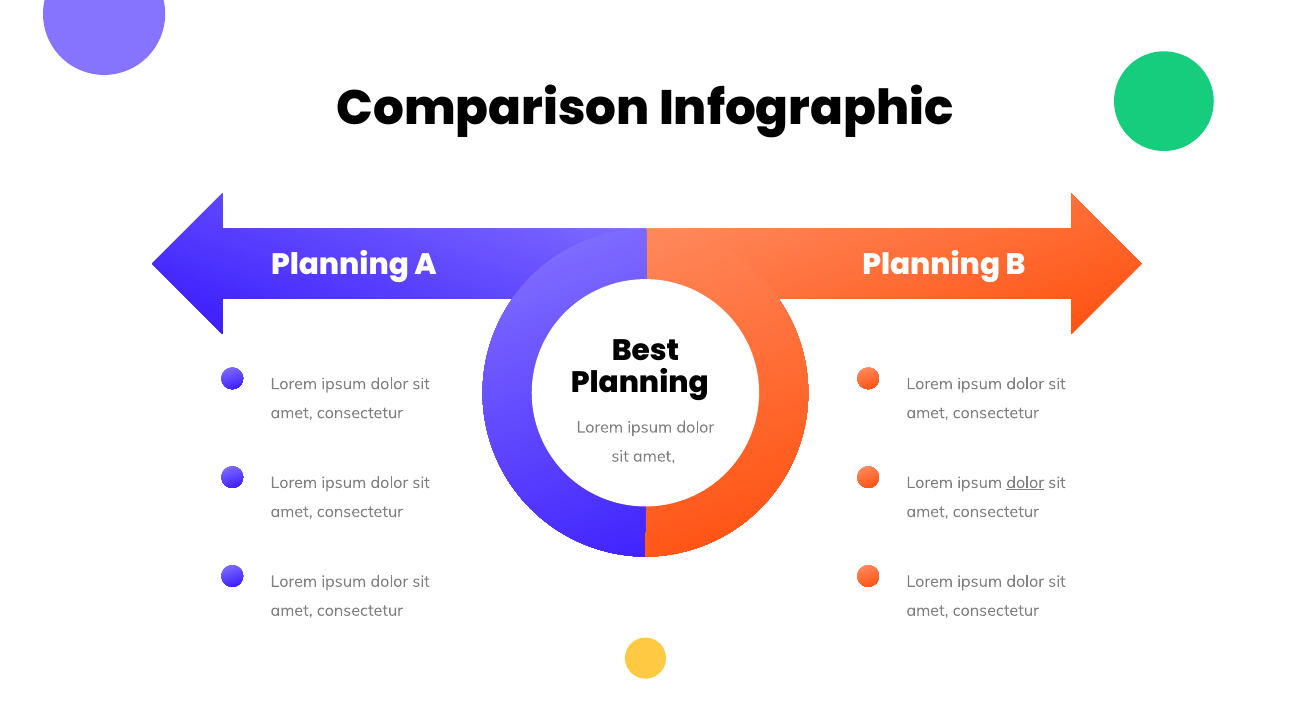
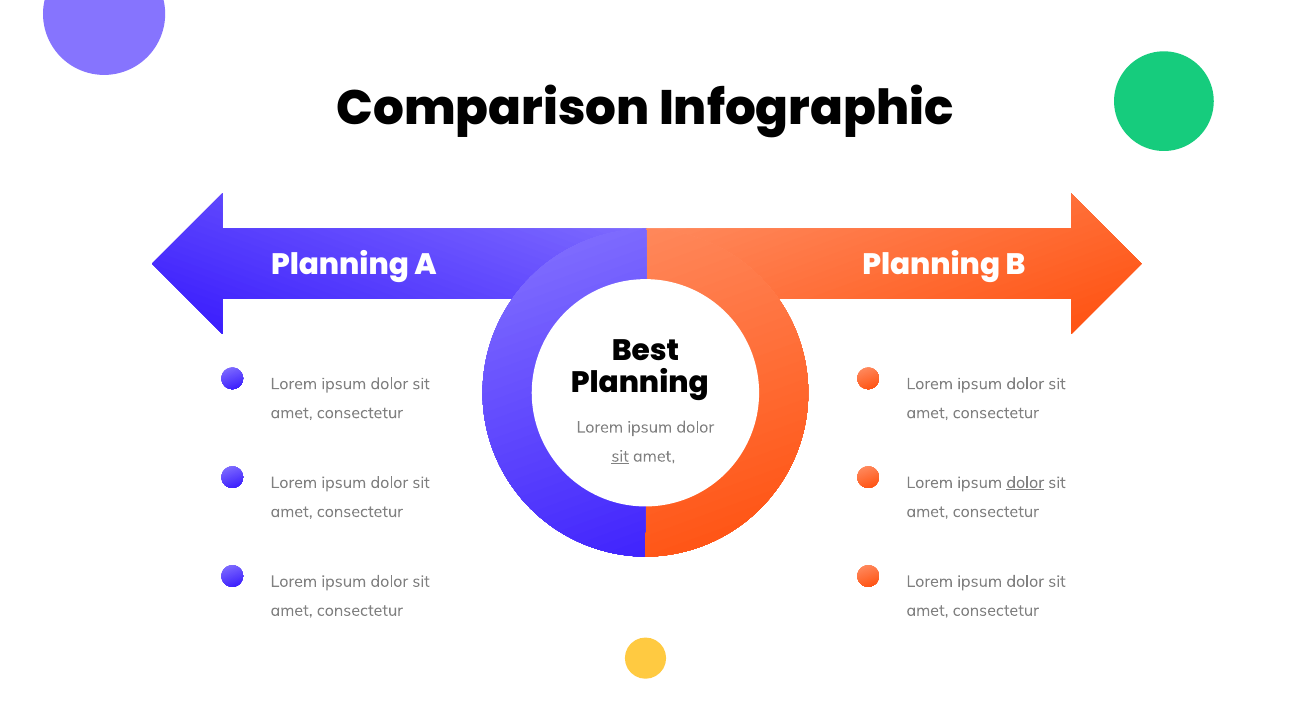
sit at (620, 456) underline: none -> present
